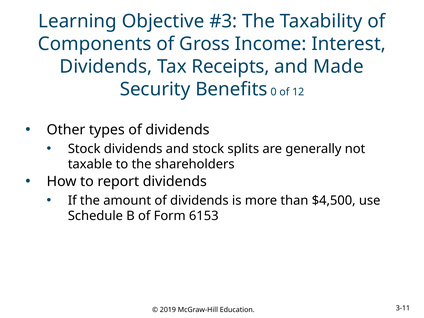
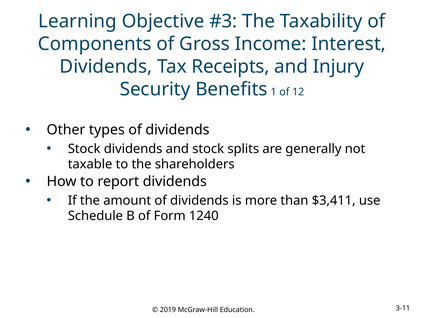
Made: Made -> Injury
0: 0 -> 1
$4,500: $4,500 -> $3,411
6153: 6153 -> 1240
